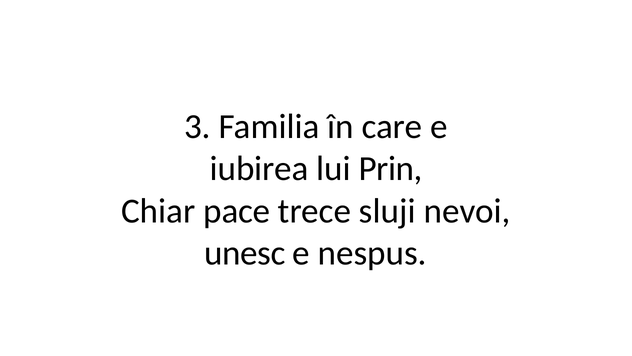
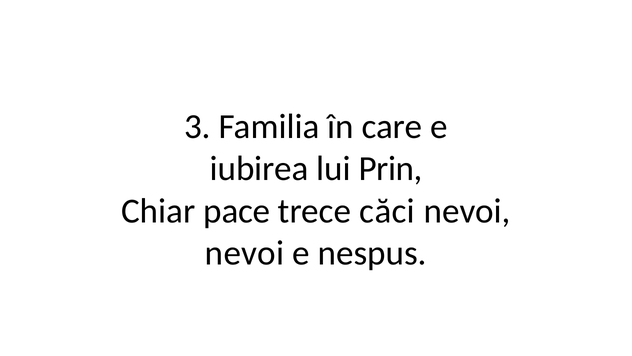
sluji: sluji -> căci
unesc at (245, 253): unesc -> nevoi
